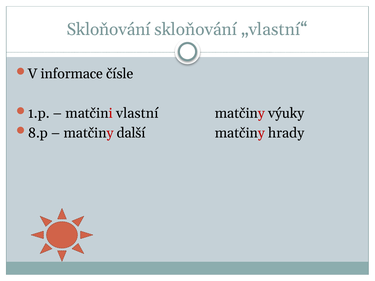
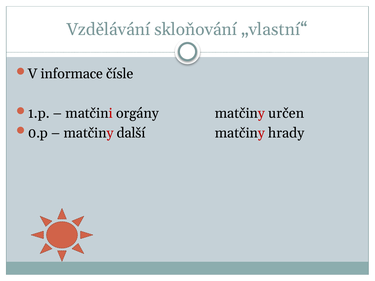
Skloňování at (109, 30): Skloňování -> Vzdělávání
vlastní: vlastní -> orgány
výuky: výuky -> určen
8.p: 8.p -> 0.p
